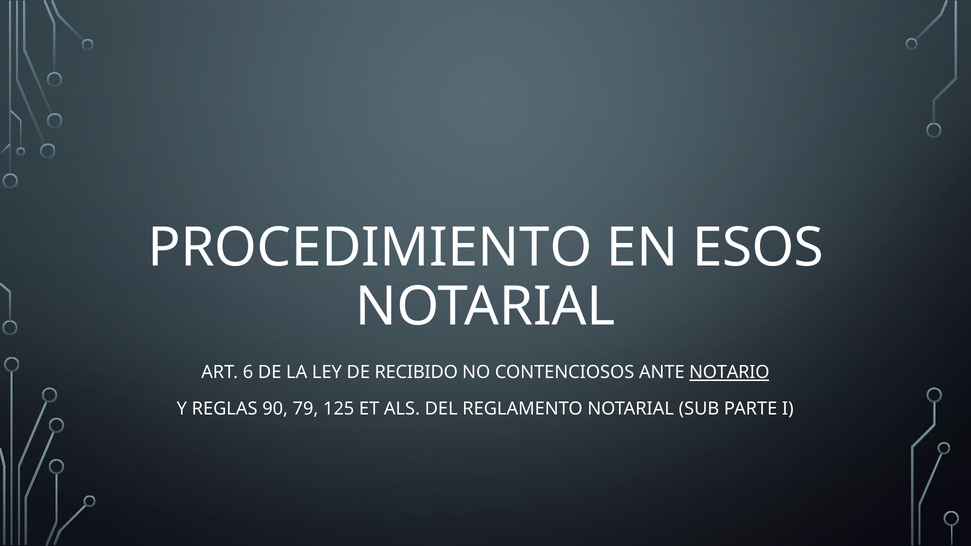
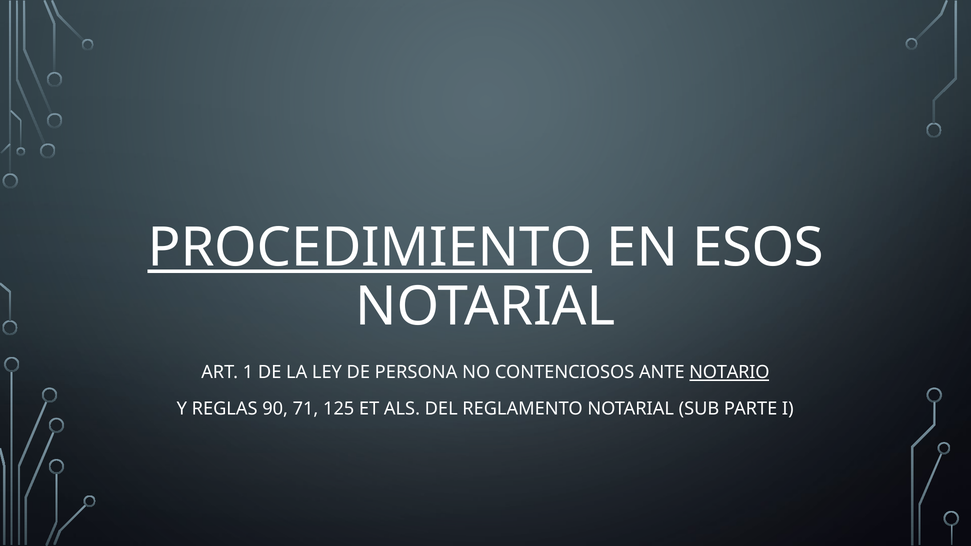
PROCEDIMIENTO underline: none -> present
6: 6 -> 1
RECIBIDO: RECIBIDO -> PERSONA
79: 79 -> 71
